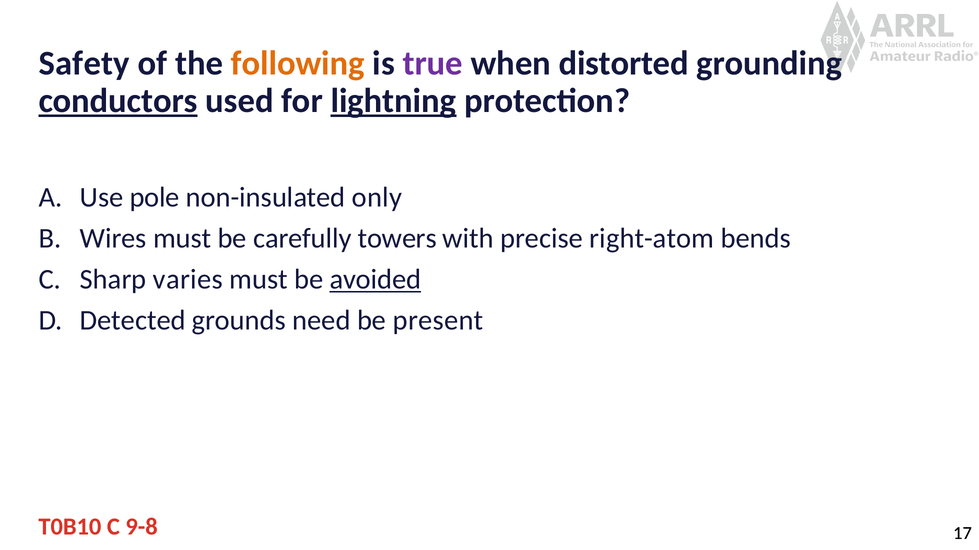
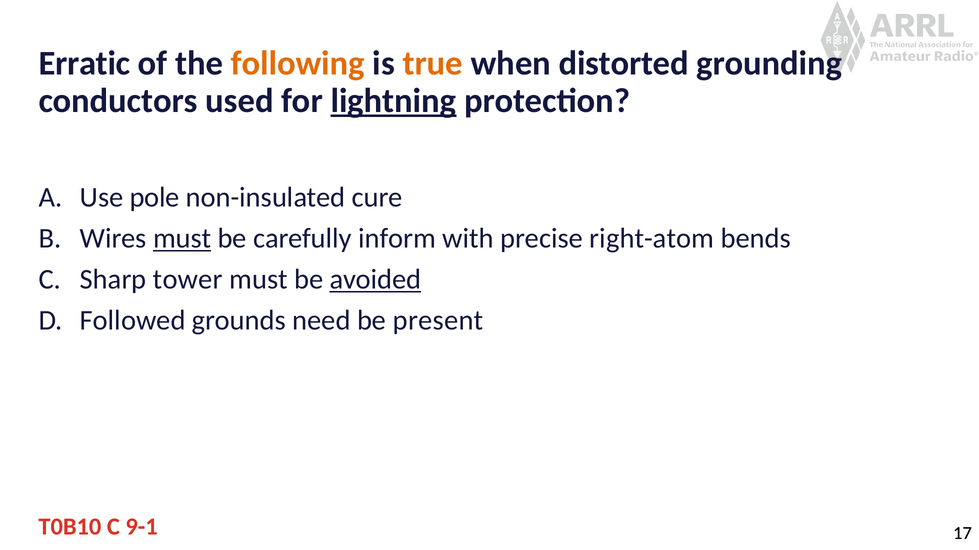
Safety: Safety -> Erratic
true colour: purple -> orange
conductors underline: present -> none
only: only -> cure
must at (182, 239) underline: none -> present
towers: towers -> inform
varies: varies -> tower
Detected: Detected -> Followed
9-8: 9-8 -> 9-1
